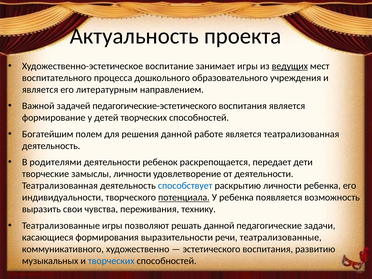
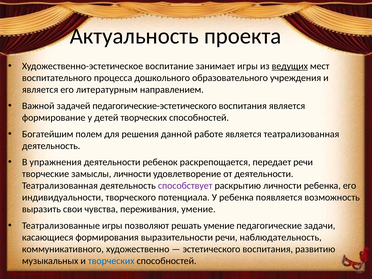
родителями: родителями -> упражнения
передает дети: дети -> речи
способствует colour: blue -> purple
потенциала underline: present -> none
переживания технику: технику -> умение
решать данной: данной -> умение
речи театрализованные: театрализованные -> наблюдательность
